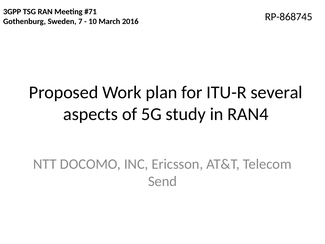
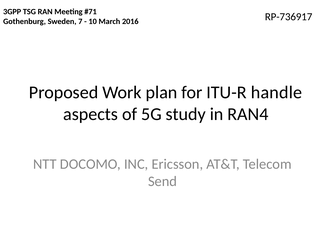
RP-868745: RP-868745 -> RP-736917
several: several -> handle
